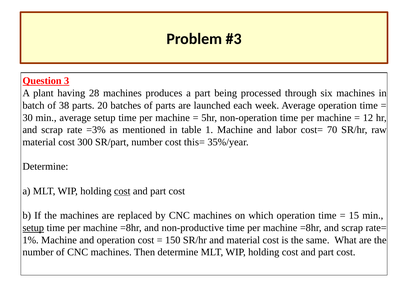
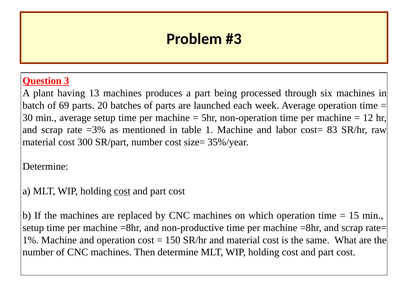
28: 28 -> 13
38: 38 -> 69
70: 70 -> 83
this=: this= -> size=
setup at (33, 228) underline: present -> none
